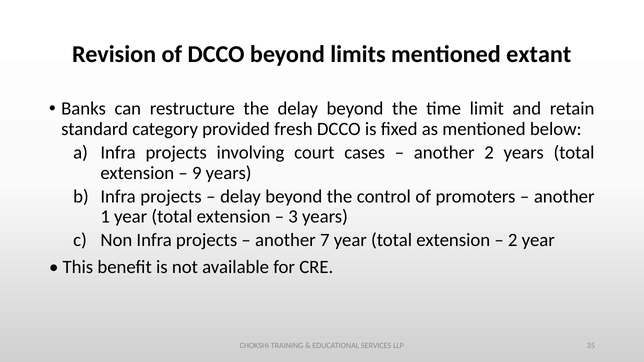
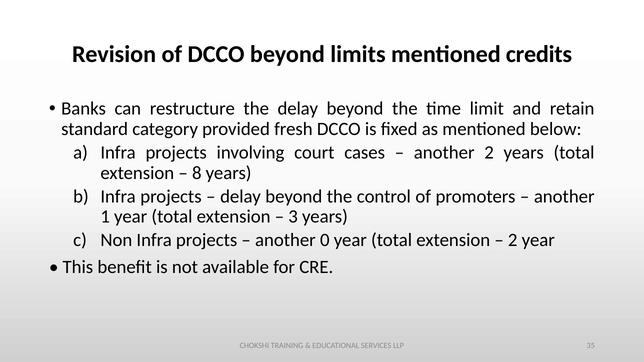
extant: extant -> credits
9: 9 -> 8
7: 7 -> 0
